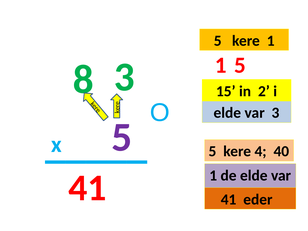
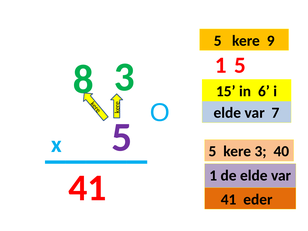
kere 1: 1 -> 9
2: 2 -> 6
var 3: 3 -> 7
kere 4: 4 -> 3
